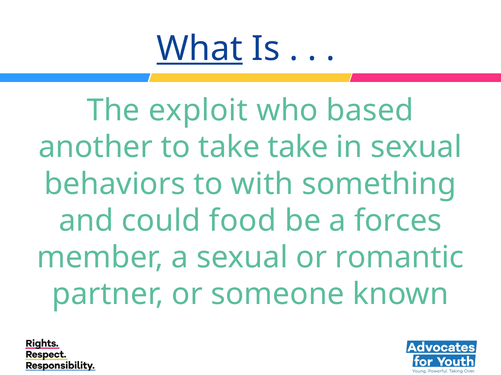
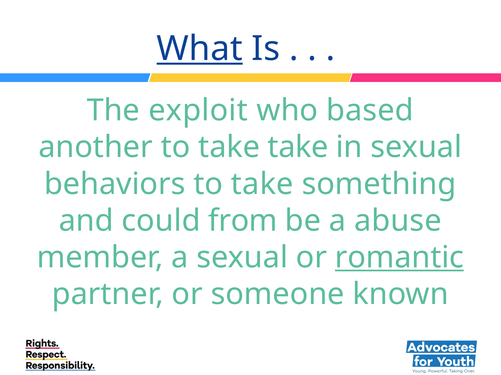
behaviors to with: with -> take
food: food -> from
forces: forces -> abuse
romantic underline: none -> present
